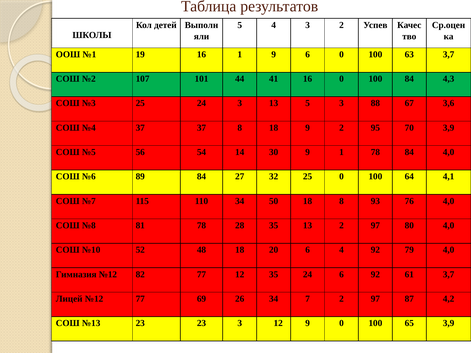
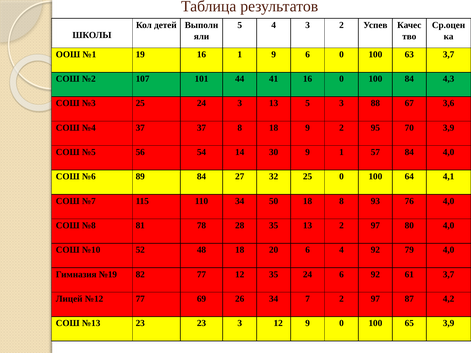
1 78: 78 -> 57
Гимназия №12: №12 -> №19
